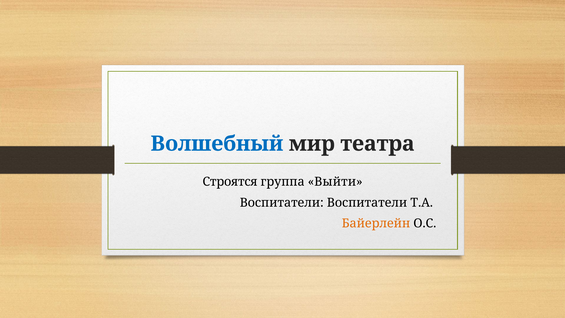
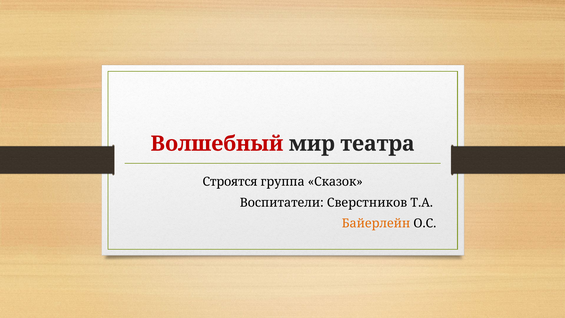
Волшебный colour: blue -> red
Выйти: Выйти -> Сказок
Воспитатели Воспитатели: Воспитатели -> Сверстников
